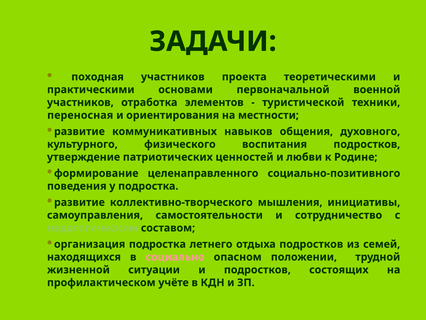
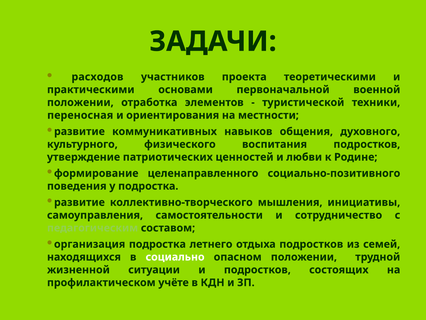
походная: походная -> расходов
участников at (80, 102): участников -> положении
социально colour: pink -> white
